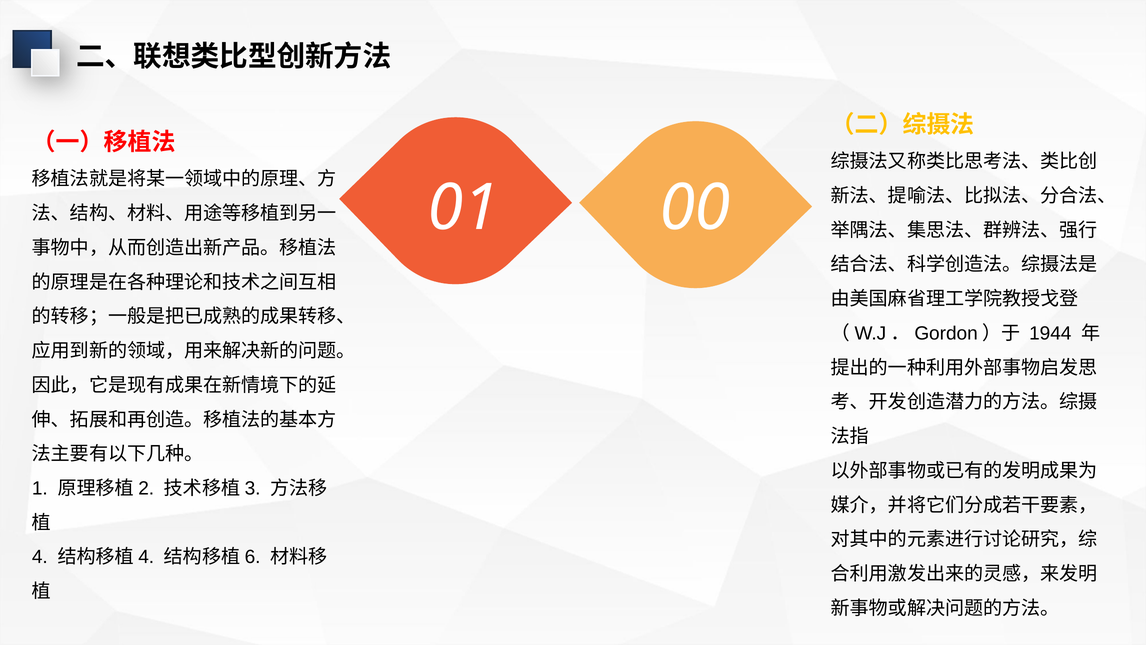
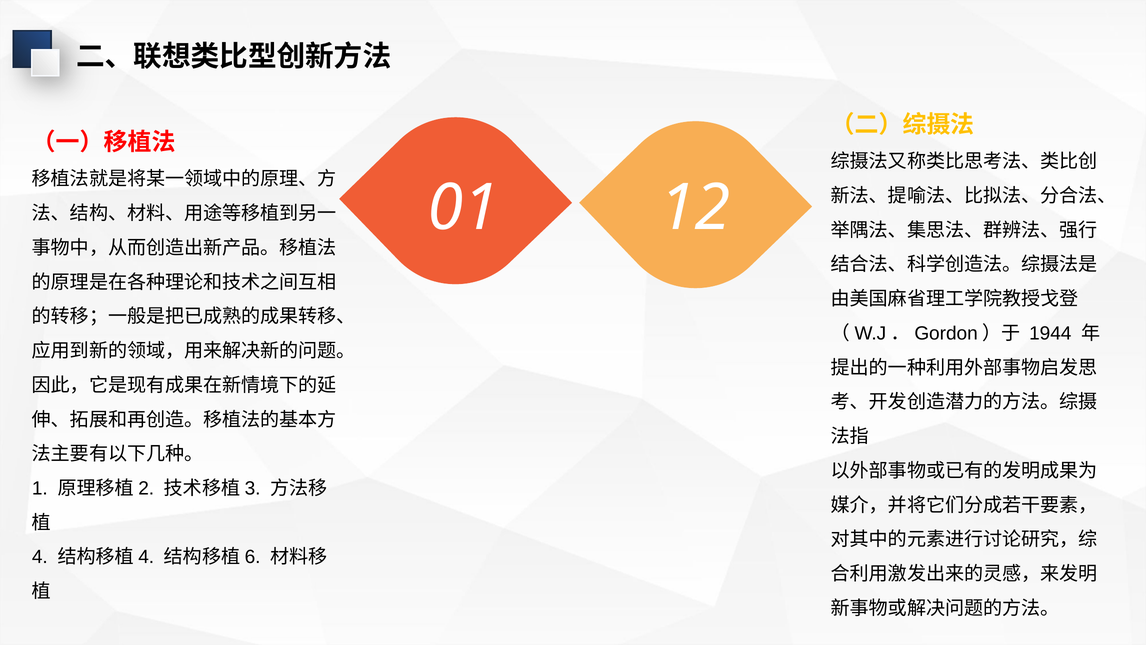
00: 00 -> 12
